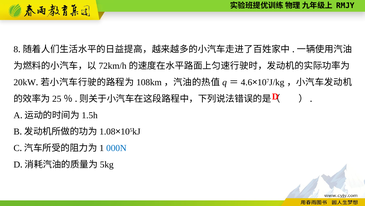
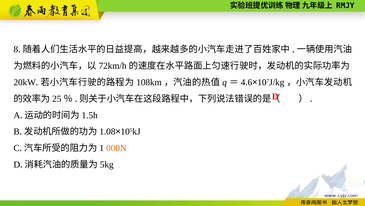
000N colour: blue -> orange
